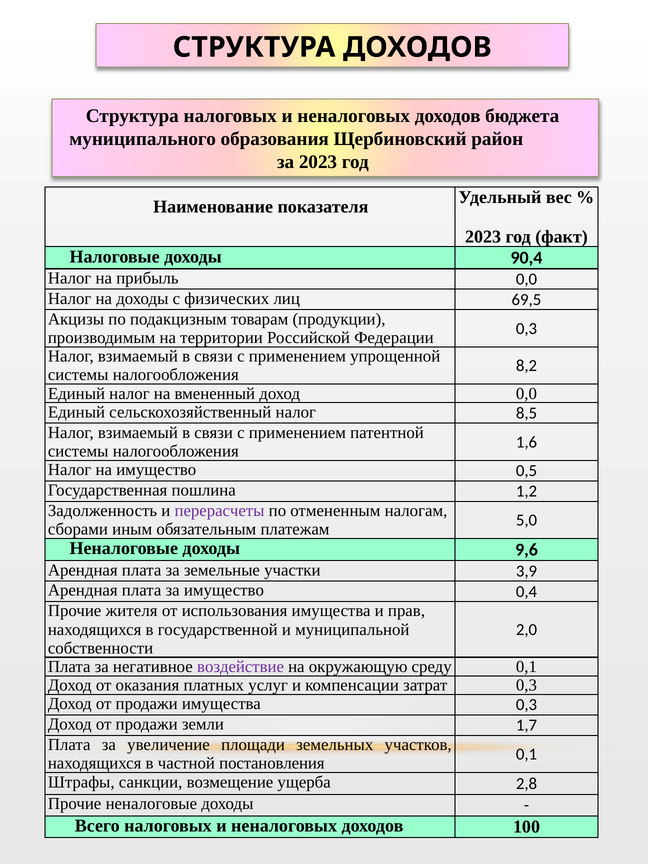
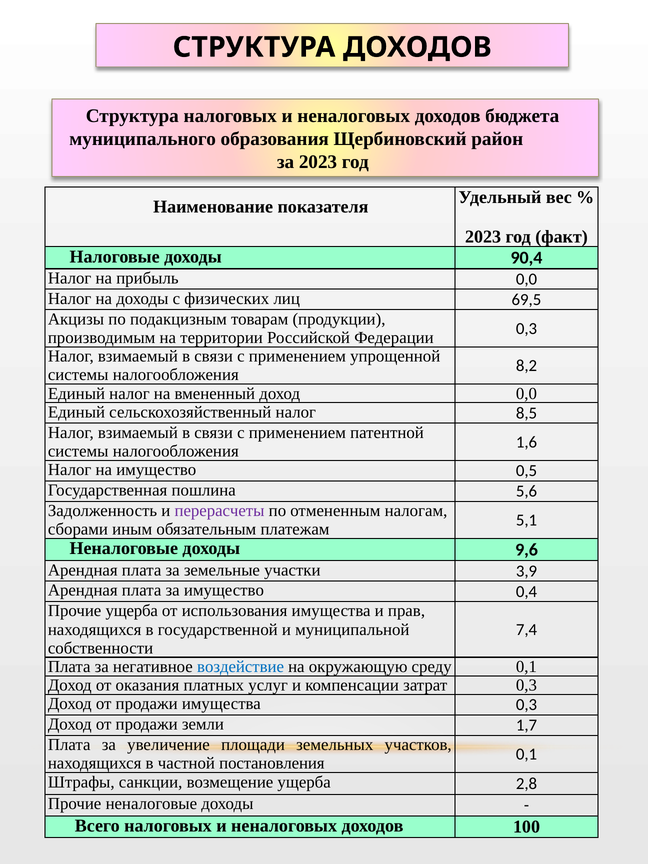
1,2: 1,2 -> 5,6
5,0: 5,0 -> 5,1
Прочие жителя: жителя -> ущерба
2,0: 2,0 -> 7,4
воздействие colour: purple -> blue
